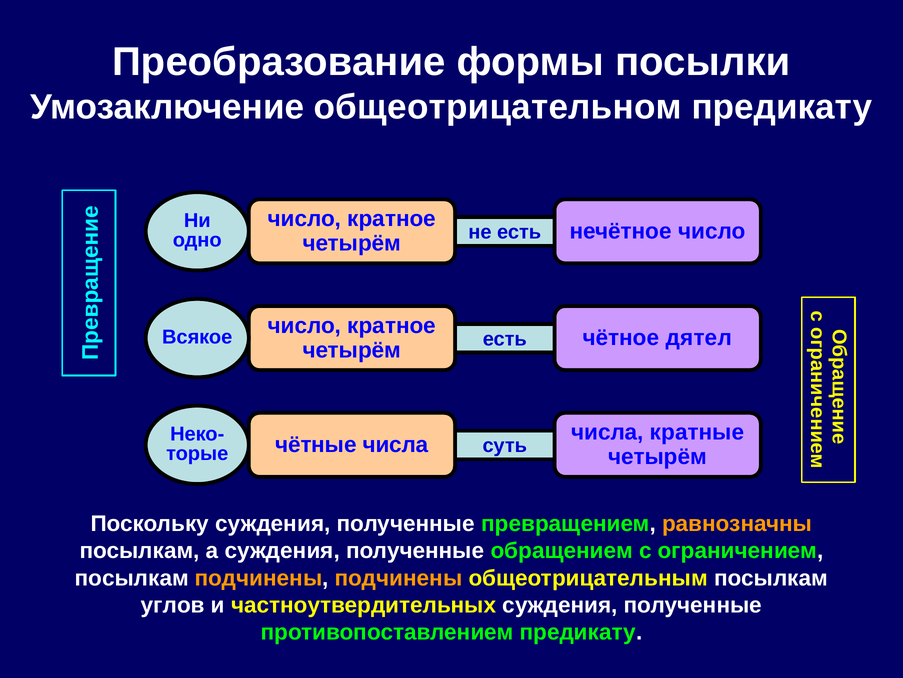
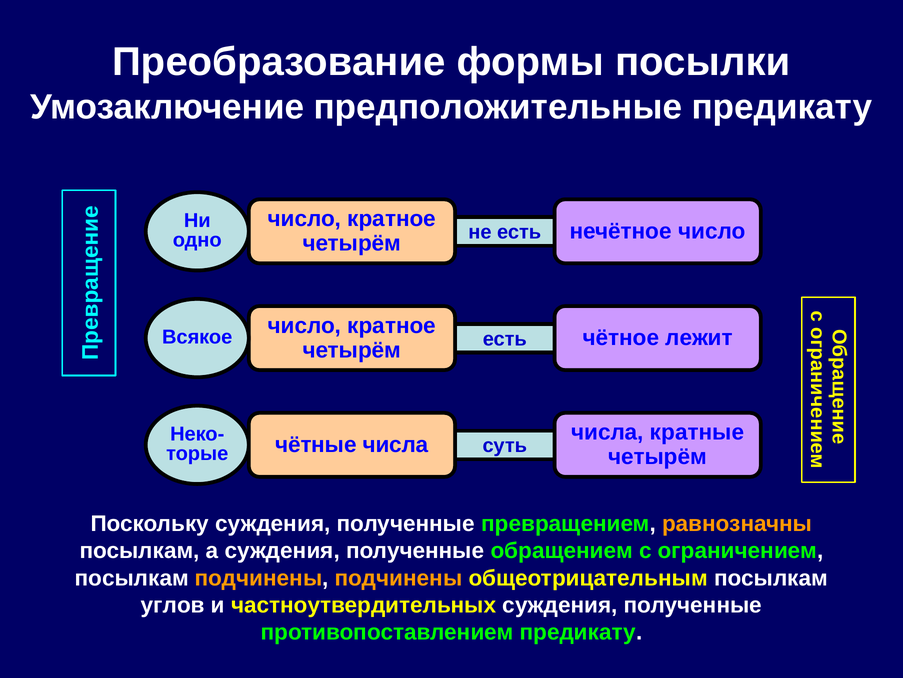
общеотрицательном: общеотрицательном -> предположительные
дятел: дятел -> лежит
